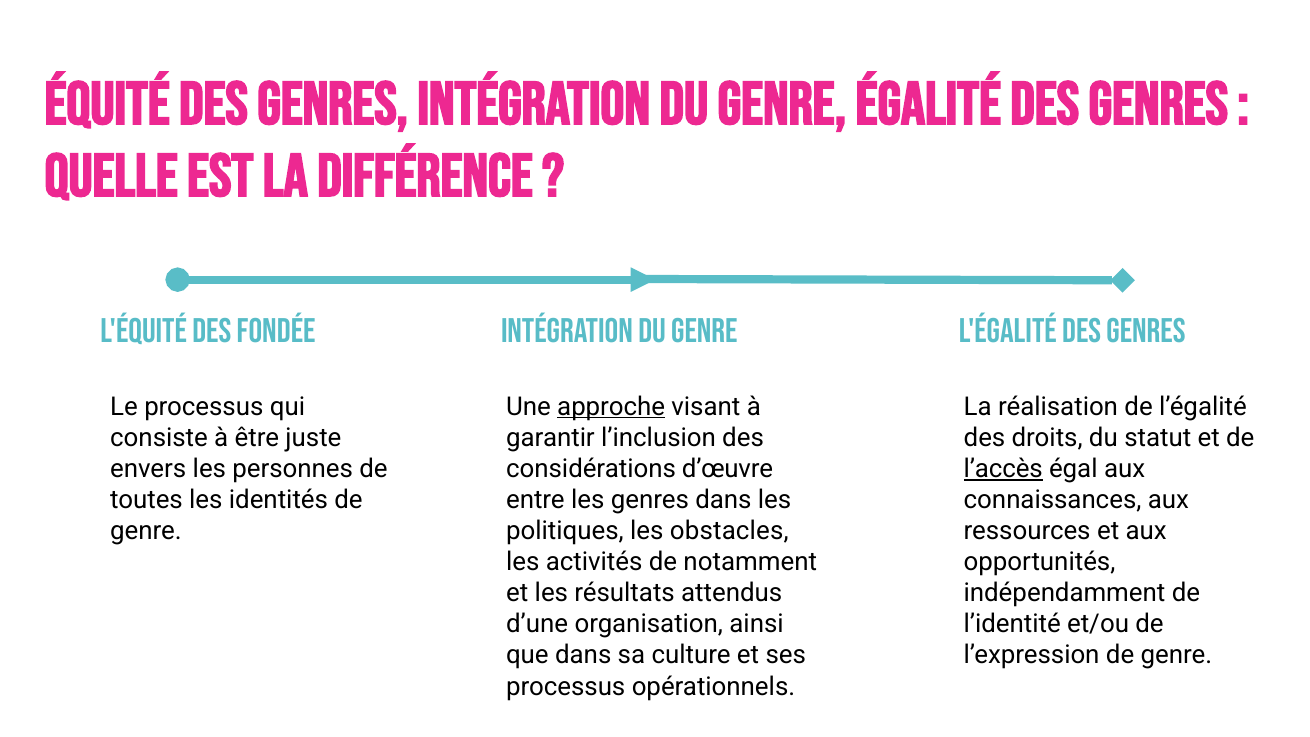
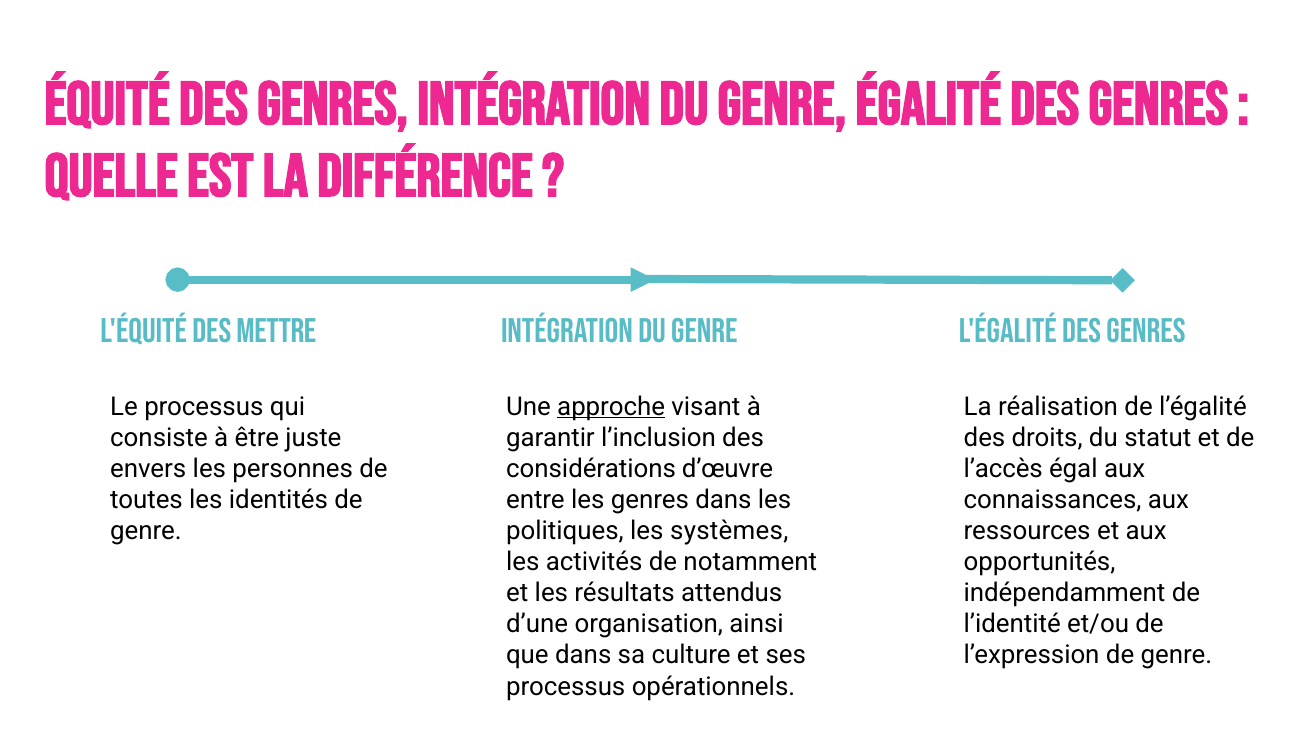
fondée: fondée -> mettre
l’accès underline: present -> none
obstacles: obstacles -> systèmes
